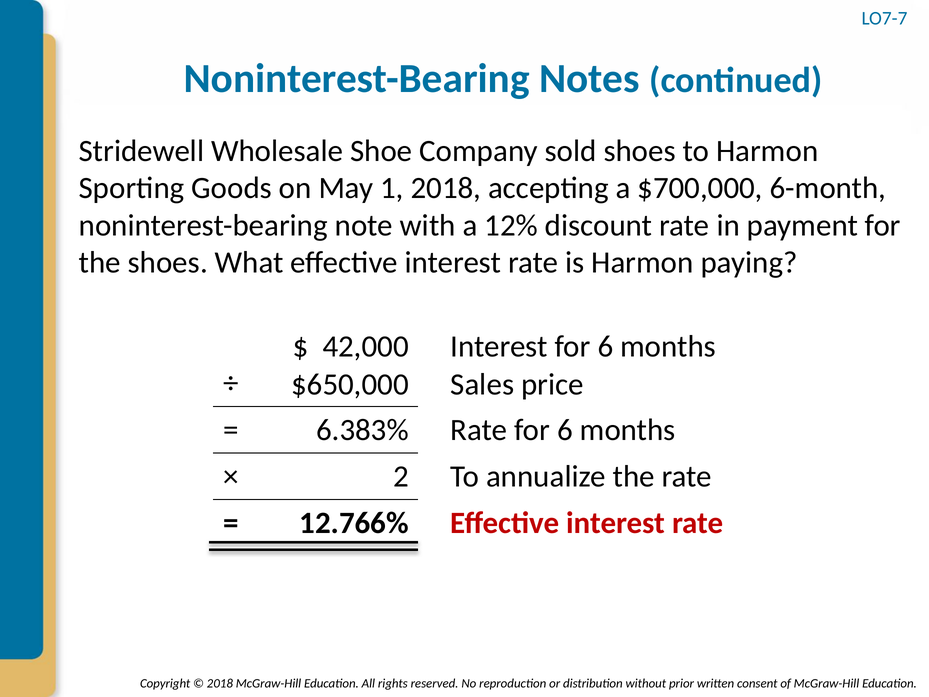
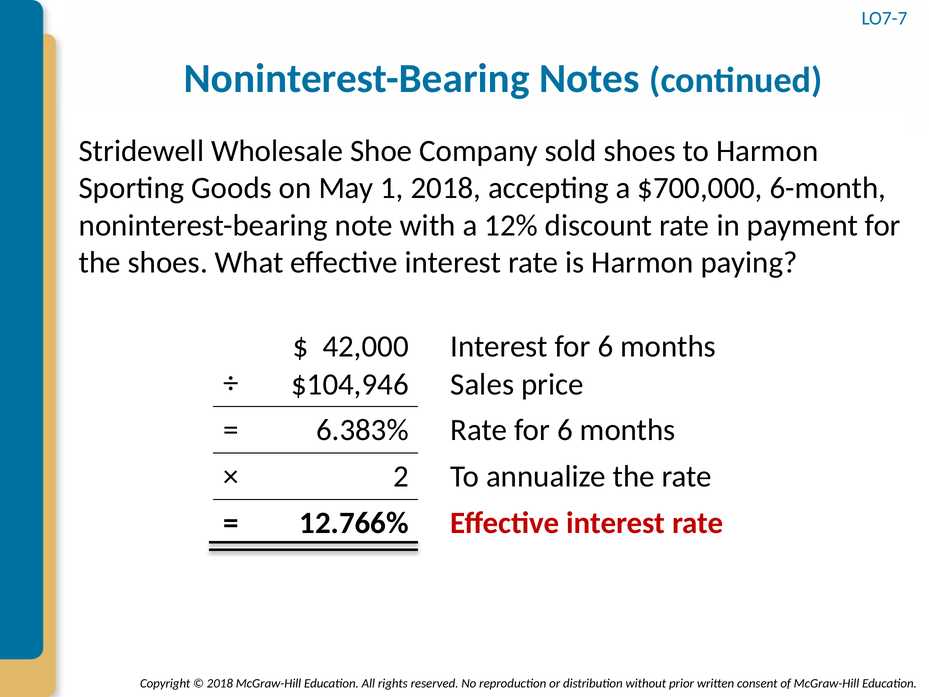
$650,000: $650,000 -> $104,946
